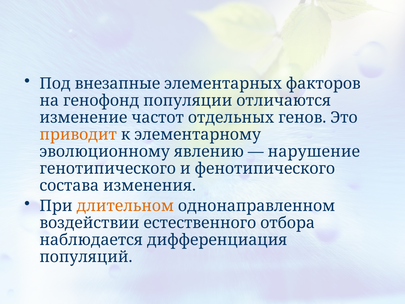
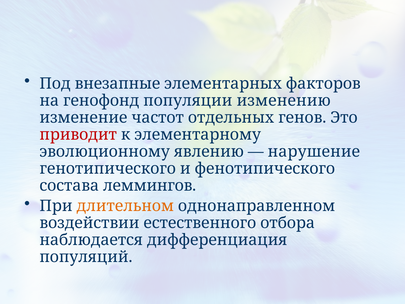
отличаются: отличаются -> изменению
приводит colour: orange -> red
изменения: изменения -> леммингов
